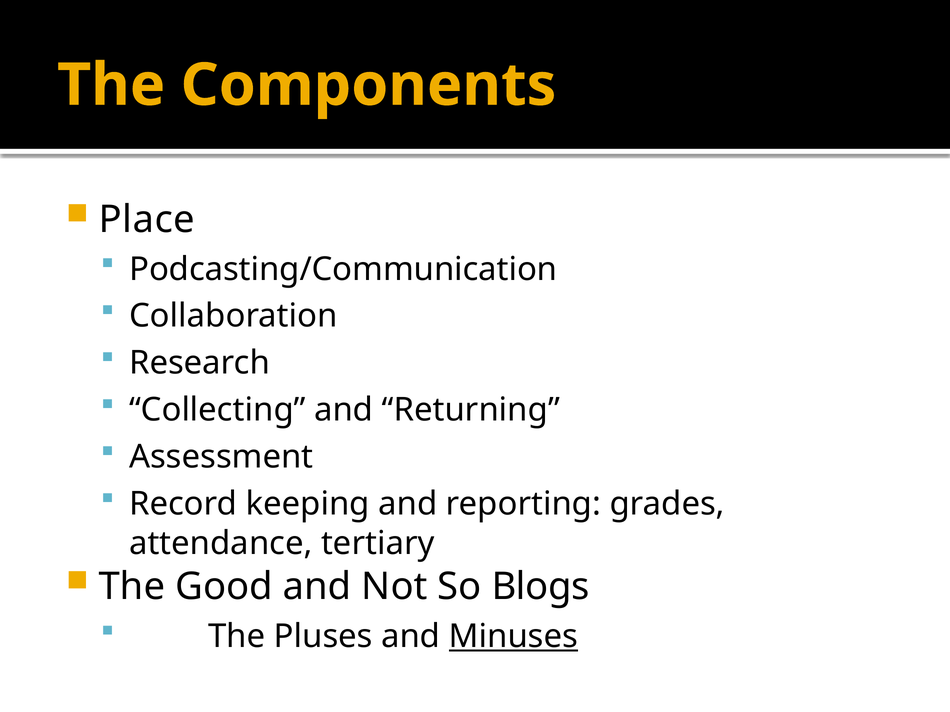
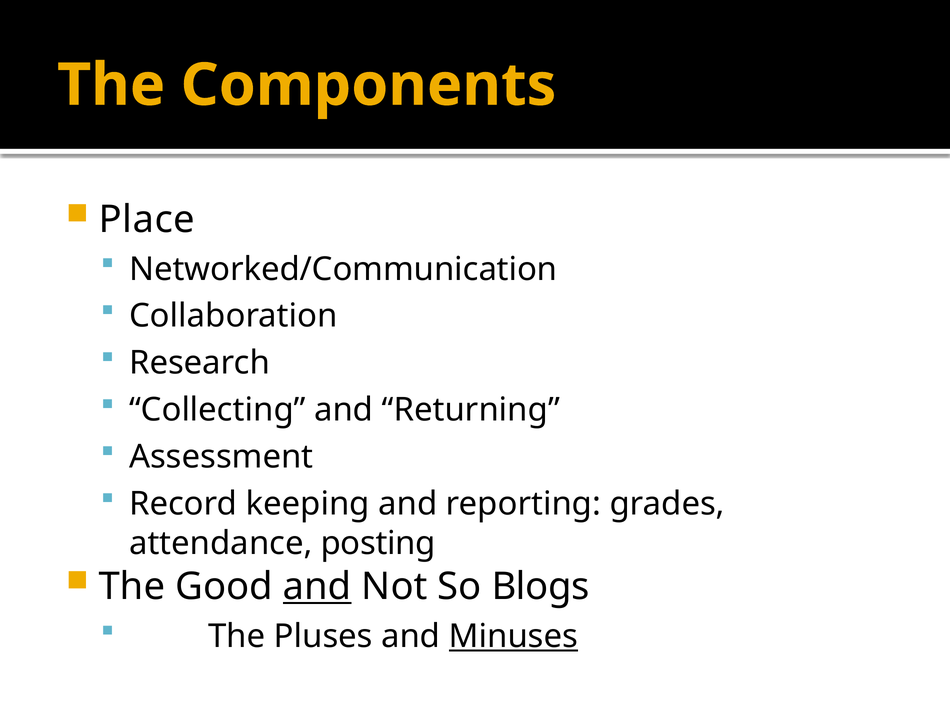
Podcasting/Communication: Podcasting/Communication -> Networked/Communication
tertiary: tertiary -> posting
and at (317, 587) underline: none -> present
